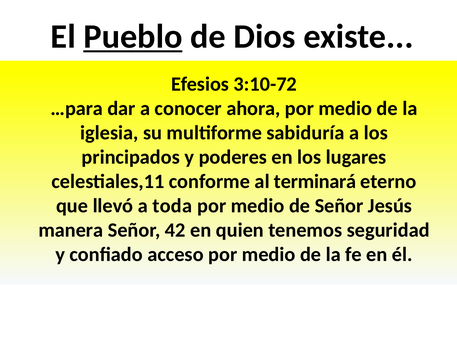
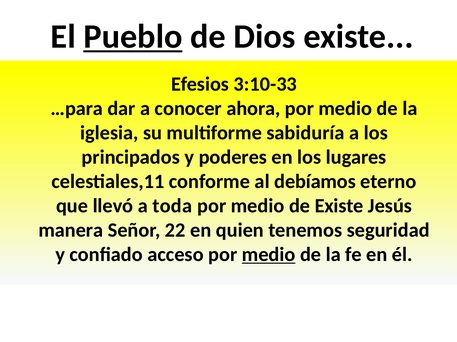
3:10-72: 3:10-72 -> 3:10-33
terminará: terminará -> debíamos
de Señor: Señor -> Existe
42: 42 -> 22
medio at (269, 255) underline: none -> present
